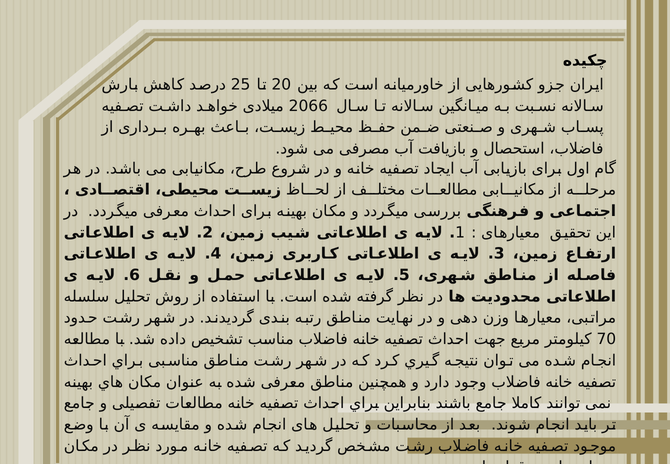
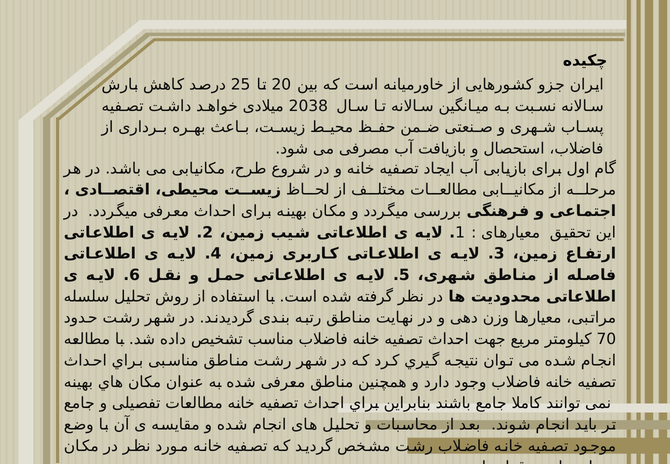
2066: 2066 -> 2038
